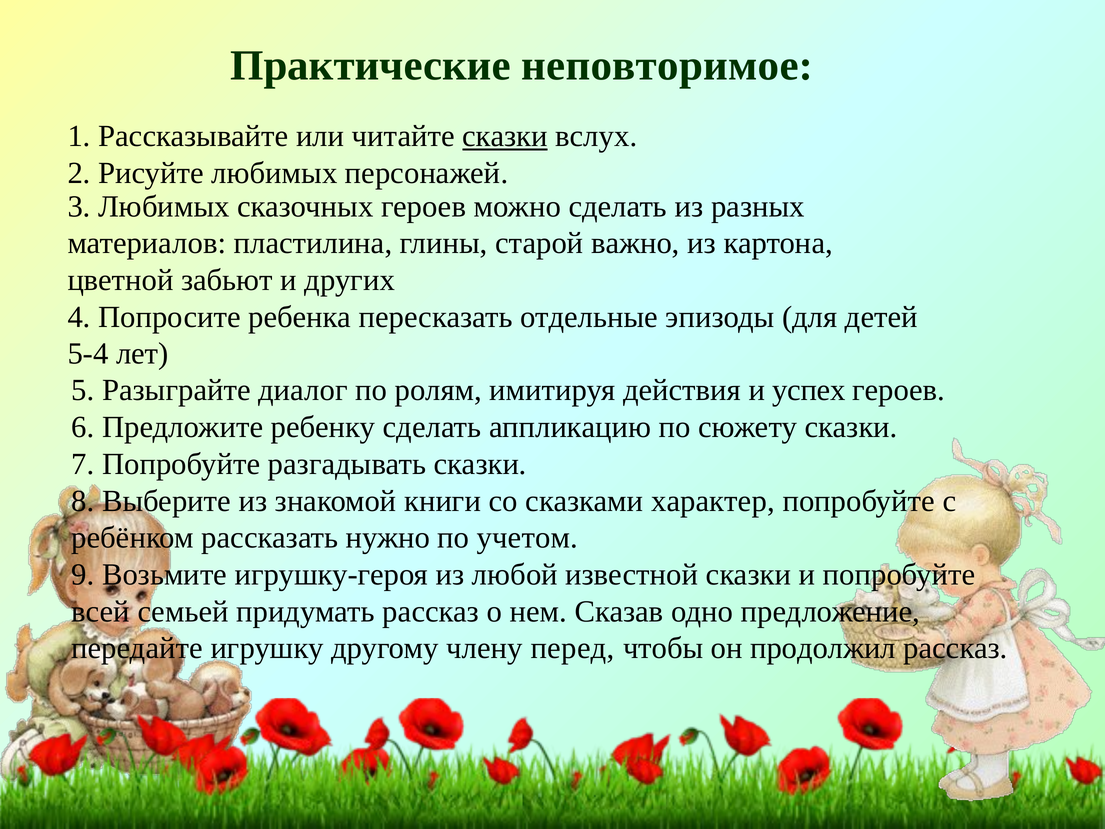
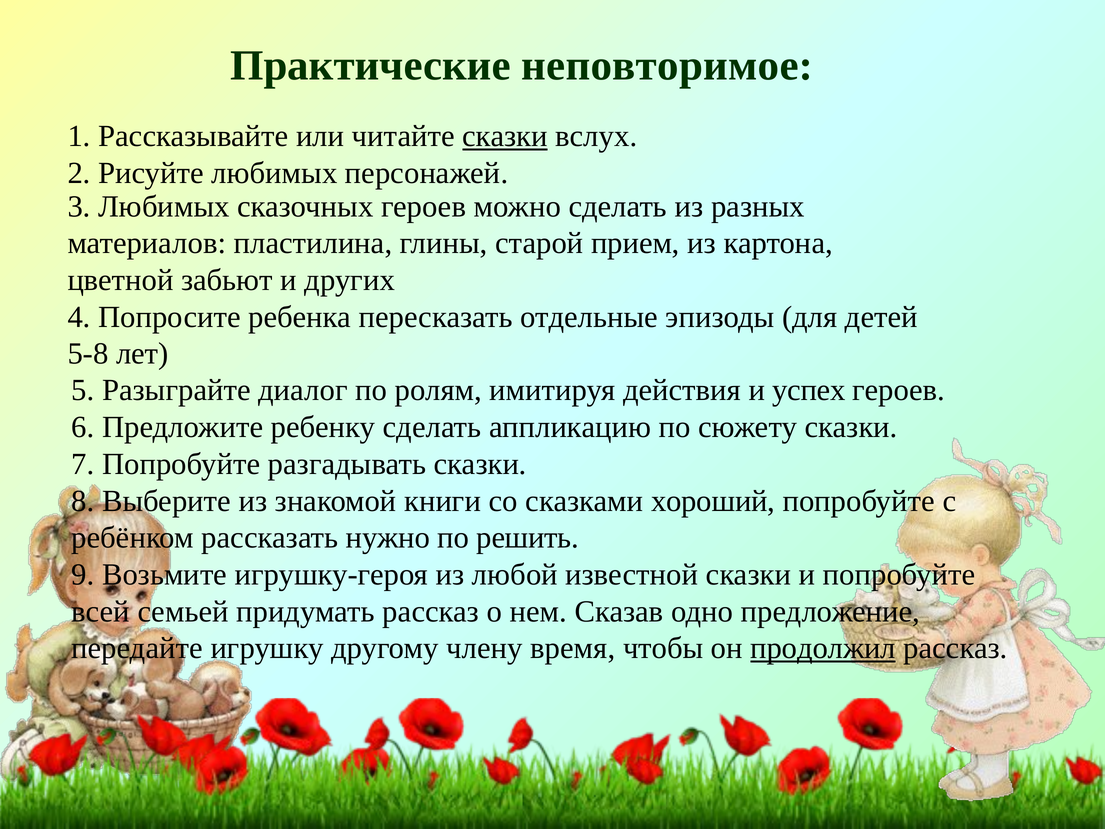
важно: важно -> прием
5-4: 5-4 -> 5-8
характер: характер -> хороший
учетом: учетом -> решить
перед: перед -> время
продолжил underline: none -> present
